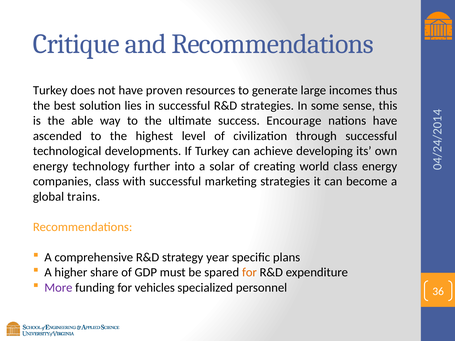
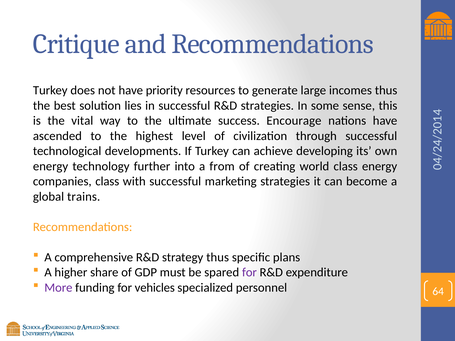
proven: proven -> priority
able: able -> vital
solar: solar -> from
strategy year: year -> thus
for at (249, 273) colour: orange -> purple
36: 36 -> 64
